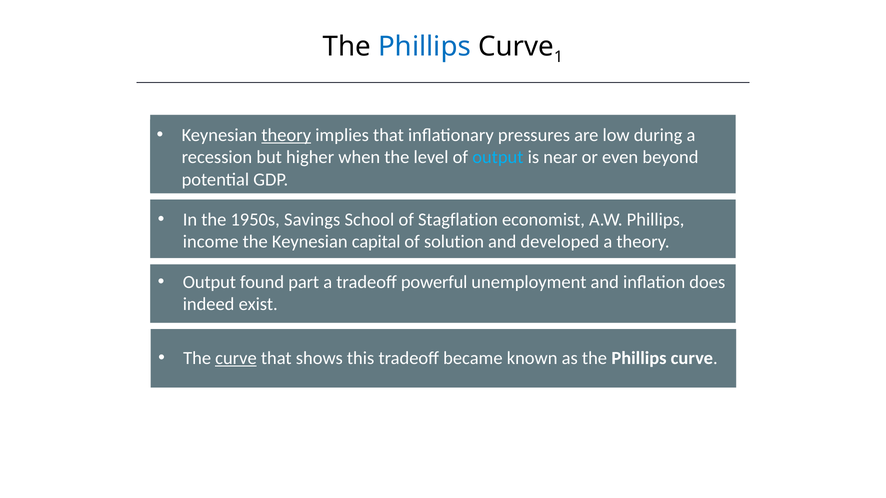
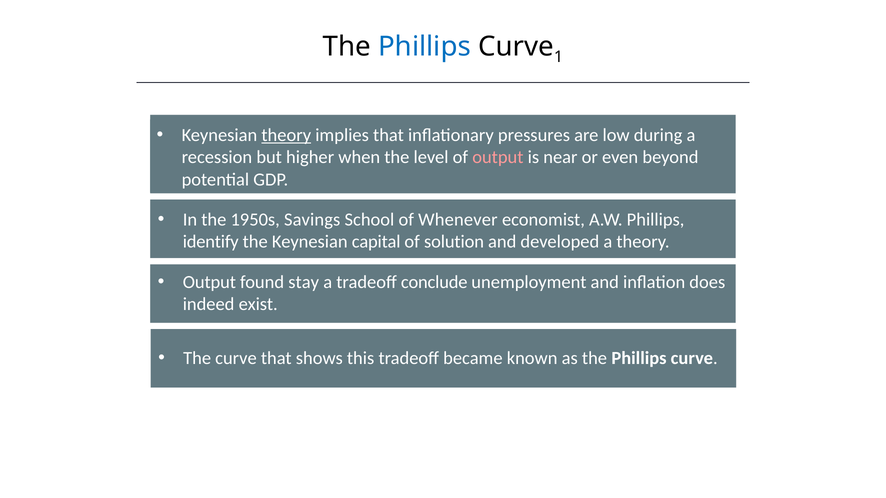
output at (498, 157) colour: light blue -> pink
Stagflation: Stagflation -> Whenever
income: income -> identify
part: part -> stay
powerful: powerful -> conclude
curve at (236, 358) underline: present -> none
